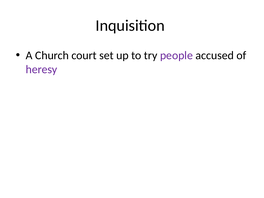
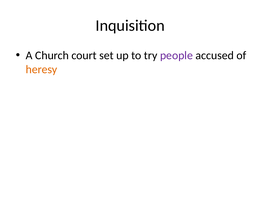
heresy colour: purple -> orange
